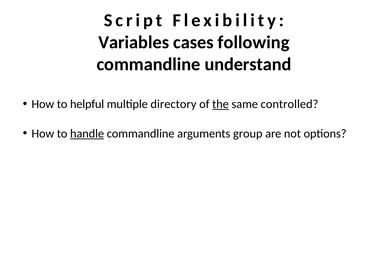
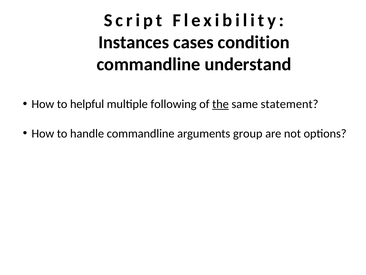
Variables: Variables -> Instances
following: following -> condition
directory: directory -> following
controlled: controlled -> statement
handle underline: present -> none
